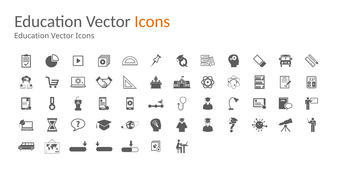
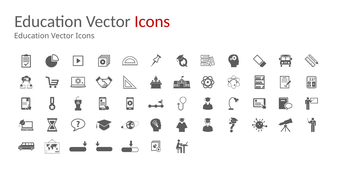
Icons at (152, 22) colour: orange -> red
